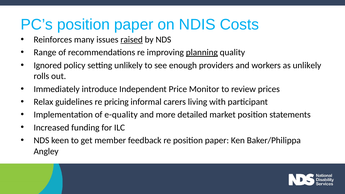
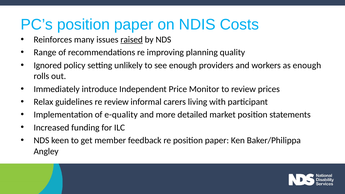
planning underline: present -> none
as unlikely: unlikely -> enough
re pricing: pricing -> review
